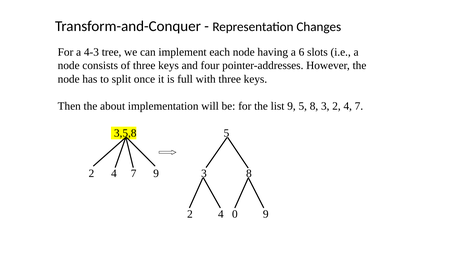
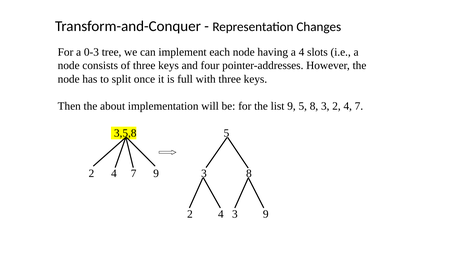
4-3: 4-3 -> 0-3
a 6: 6 -> 4
4 0: 0 -> 3
